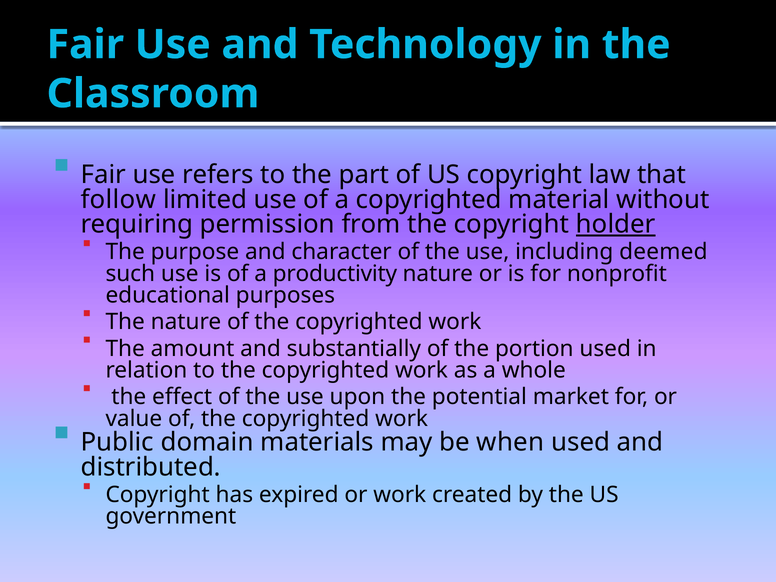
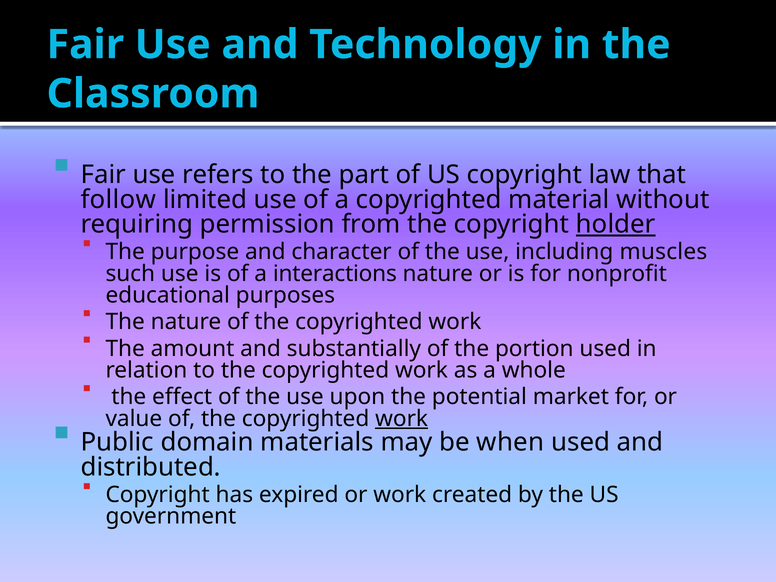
deemed: deemed -> muscles
productivity: productivity -> interactions
work at (402, 419) underline: none -> present
